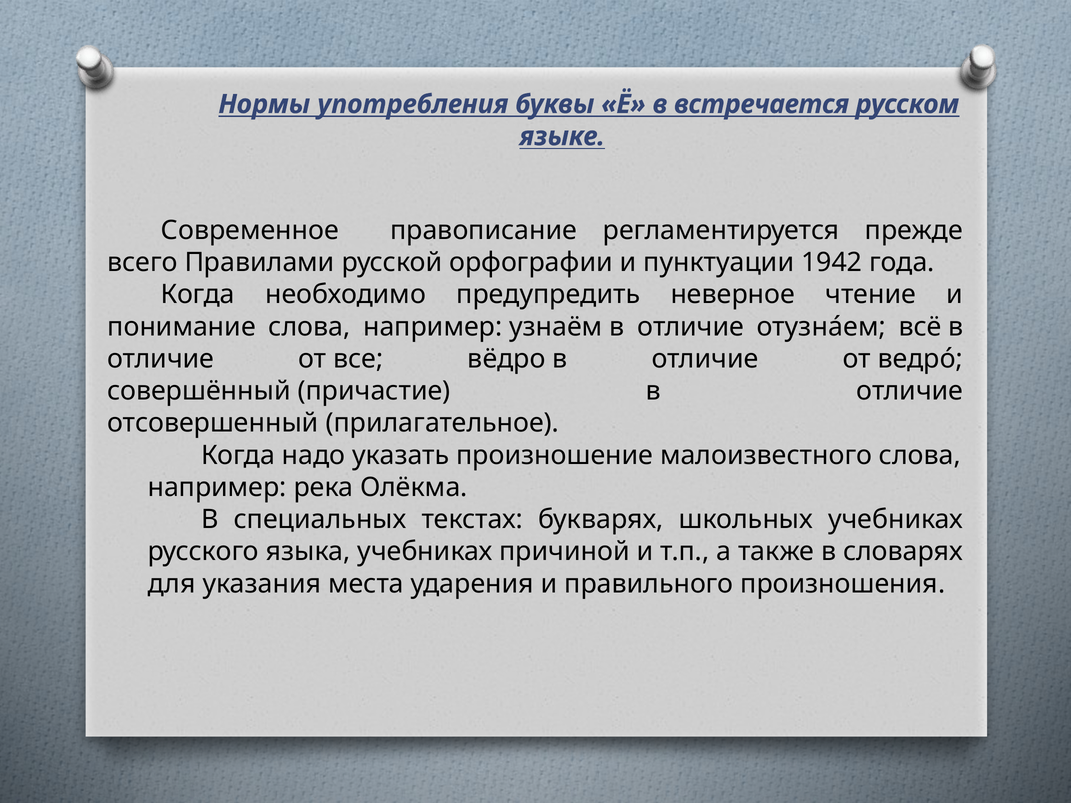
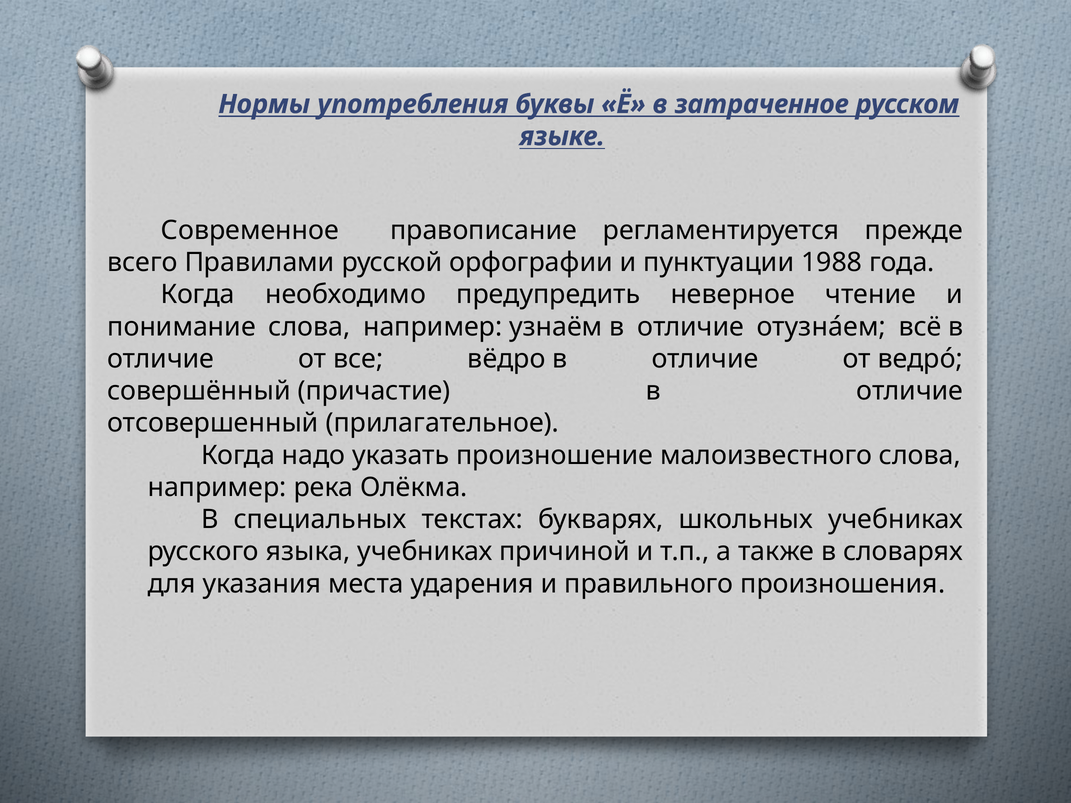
встречается: встречается -> затраченное
1942: 1942 -> 1988
